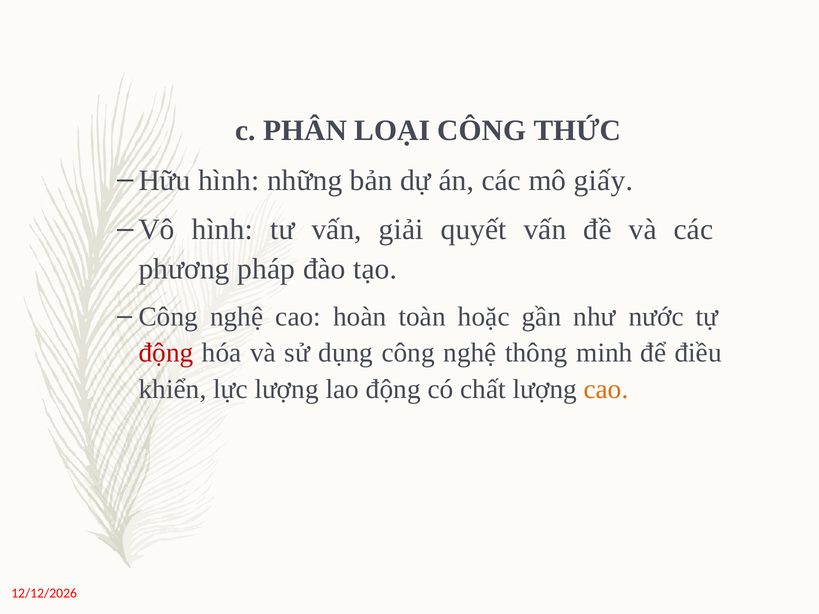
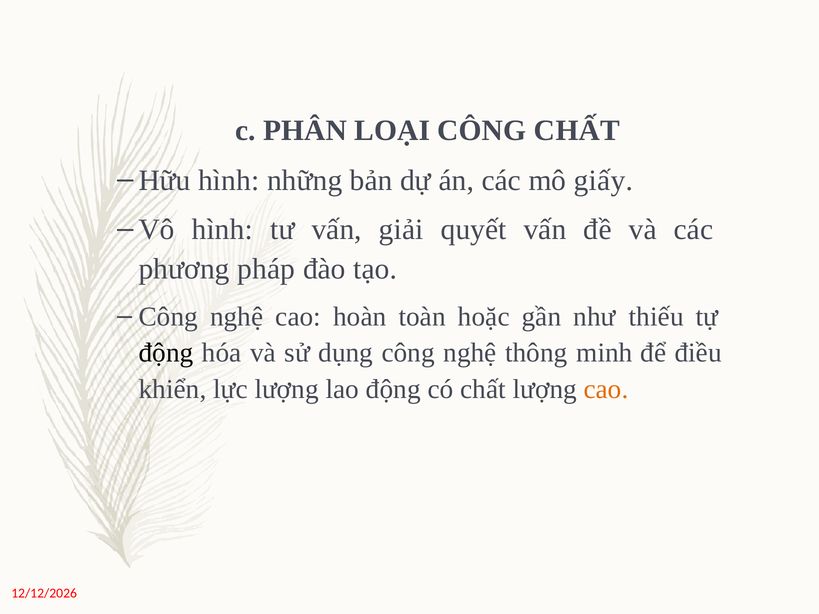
CÔNG THỨC: THỨC -> CHẤT
nước: nước -> thiếu
động at (166, 353) colour: red -> black
